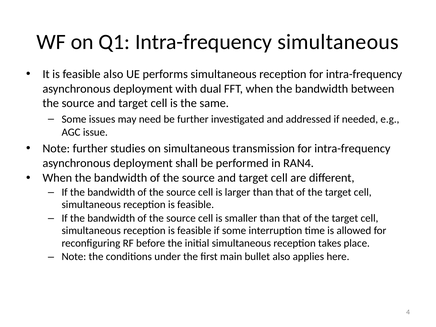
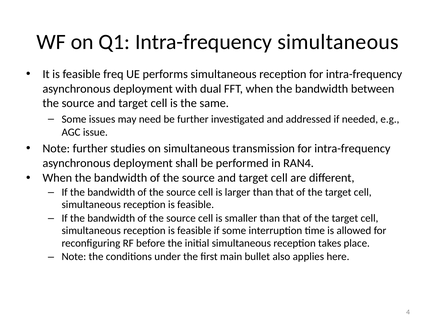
feasible also: also -> freq
